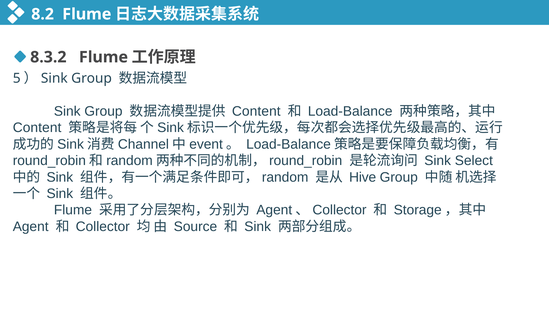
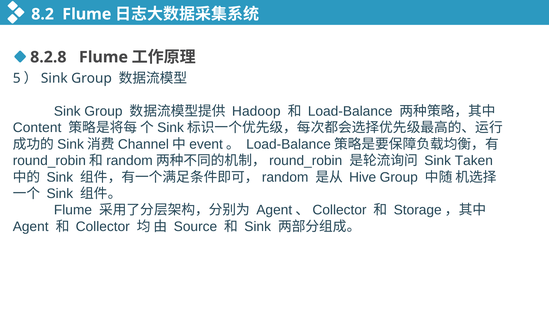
8.3.2: 8.3.2 -> 8.2.8
Content at (256, 111): Content -> Hadoop
Select: Select -> Taken
